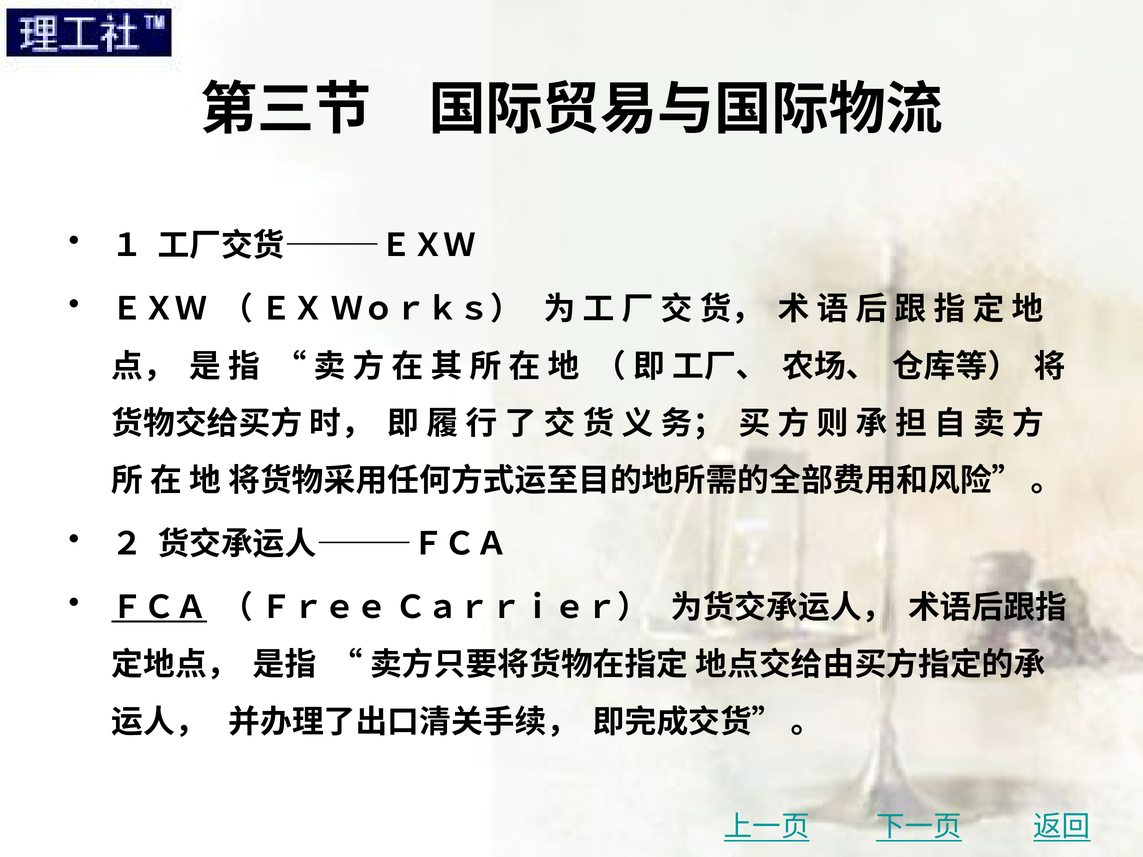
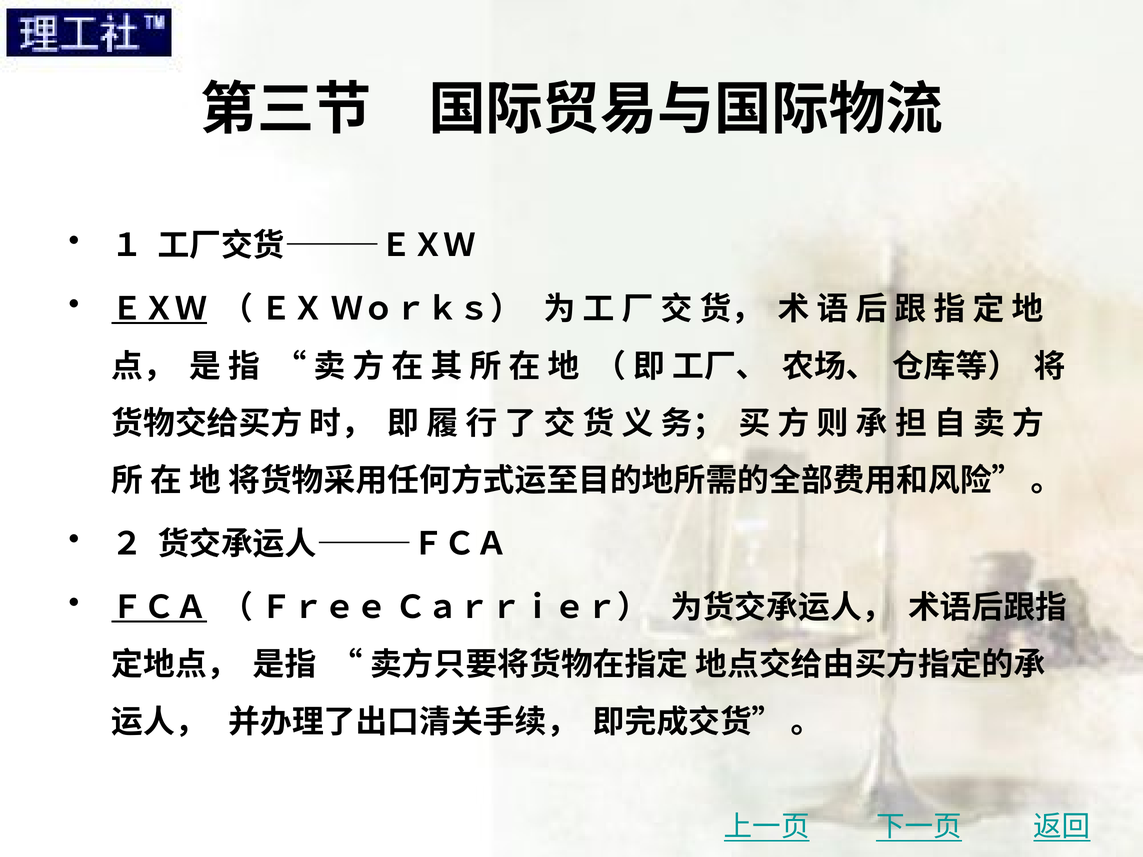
ＥＸＷ underline: none -> present
